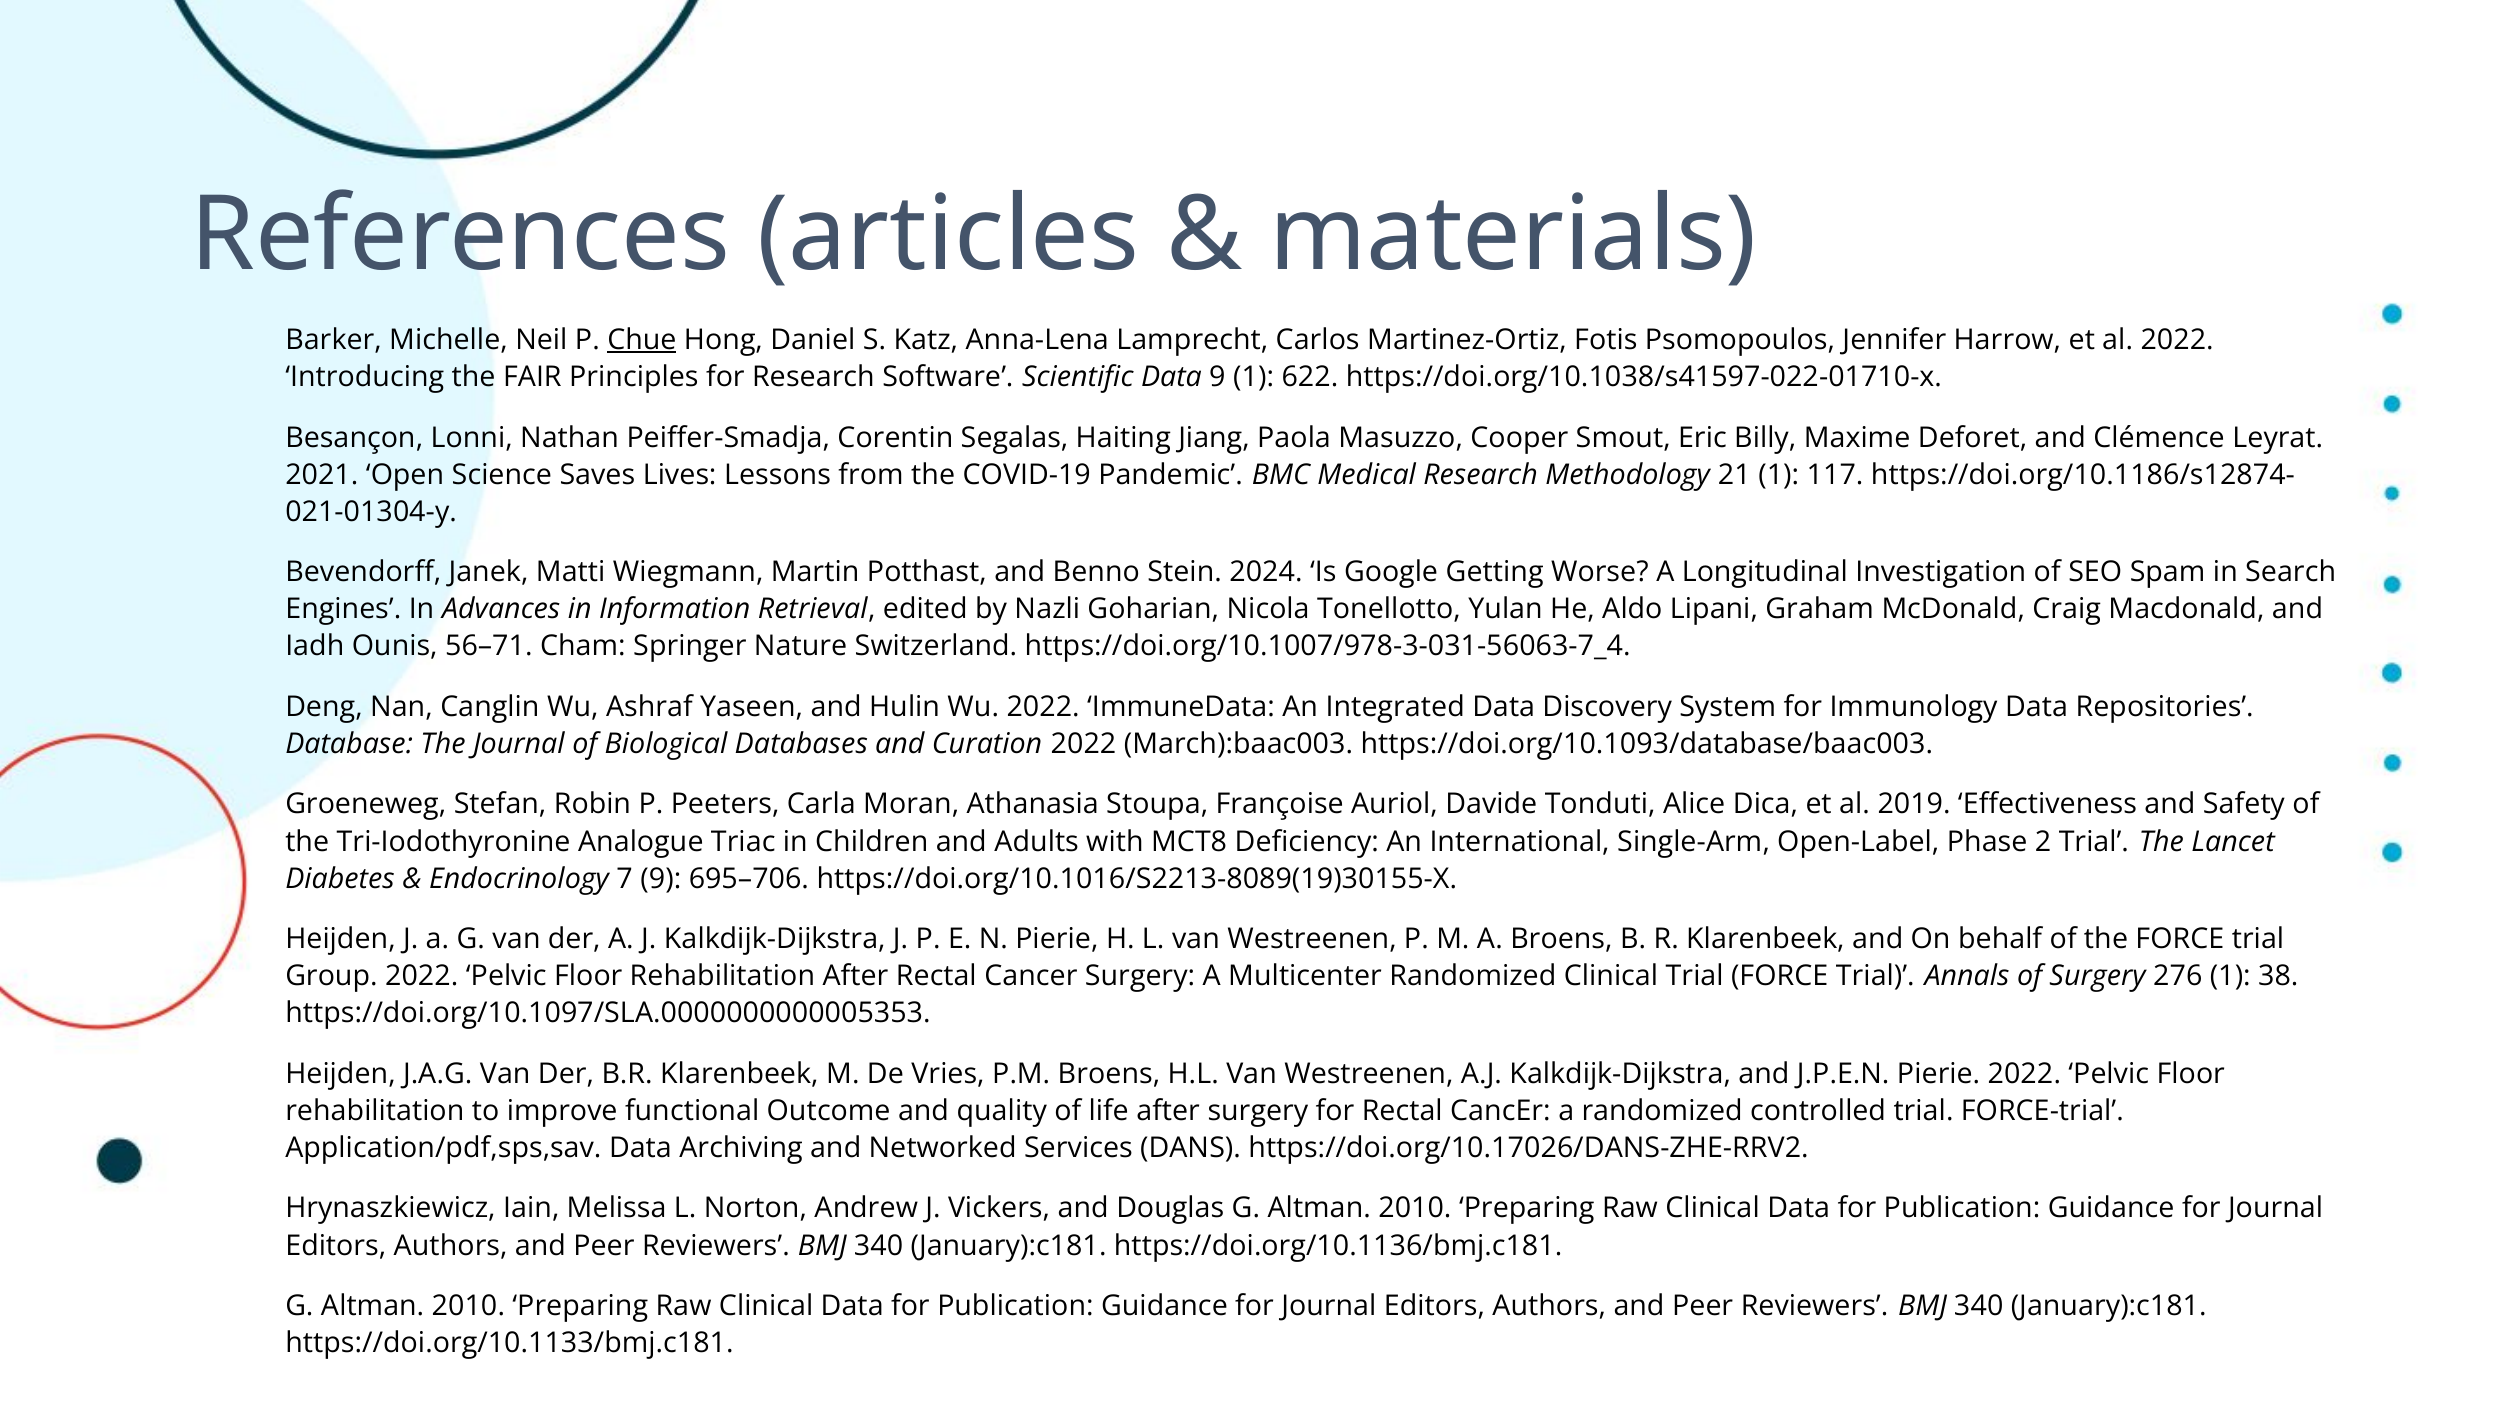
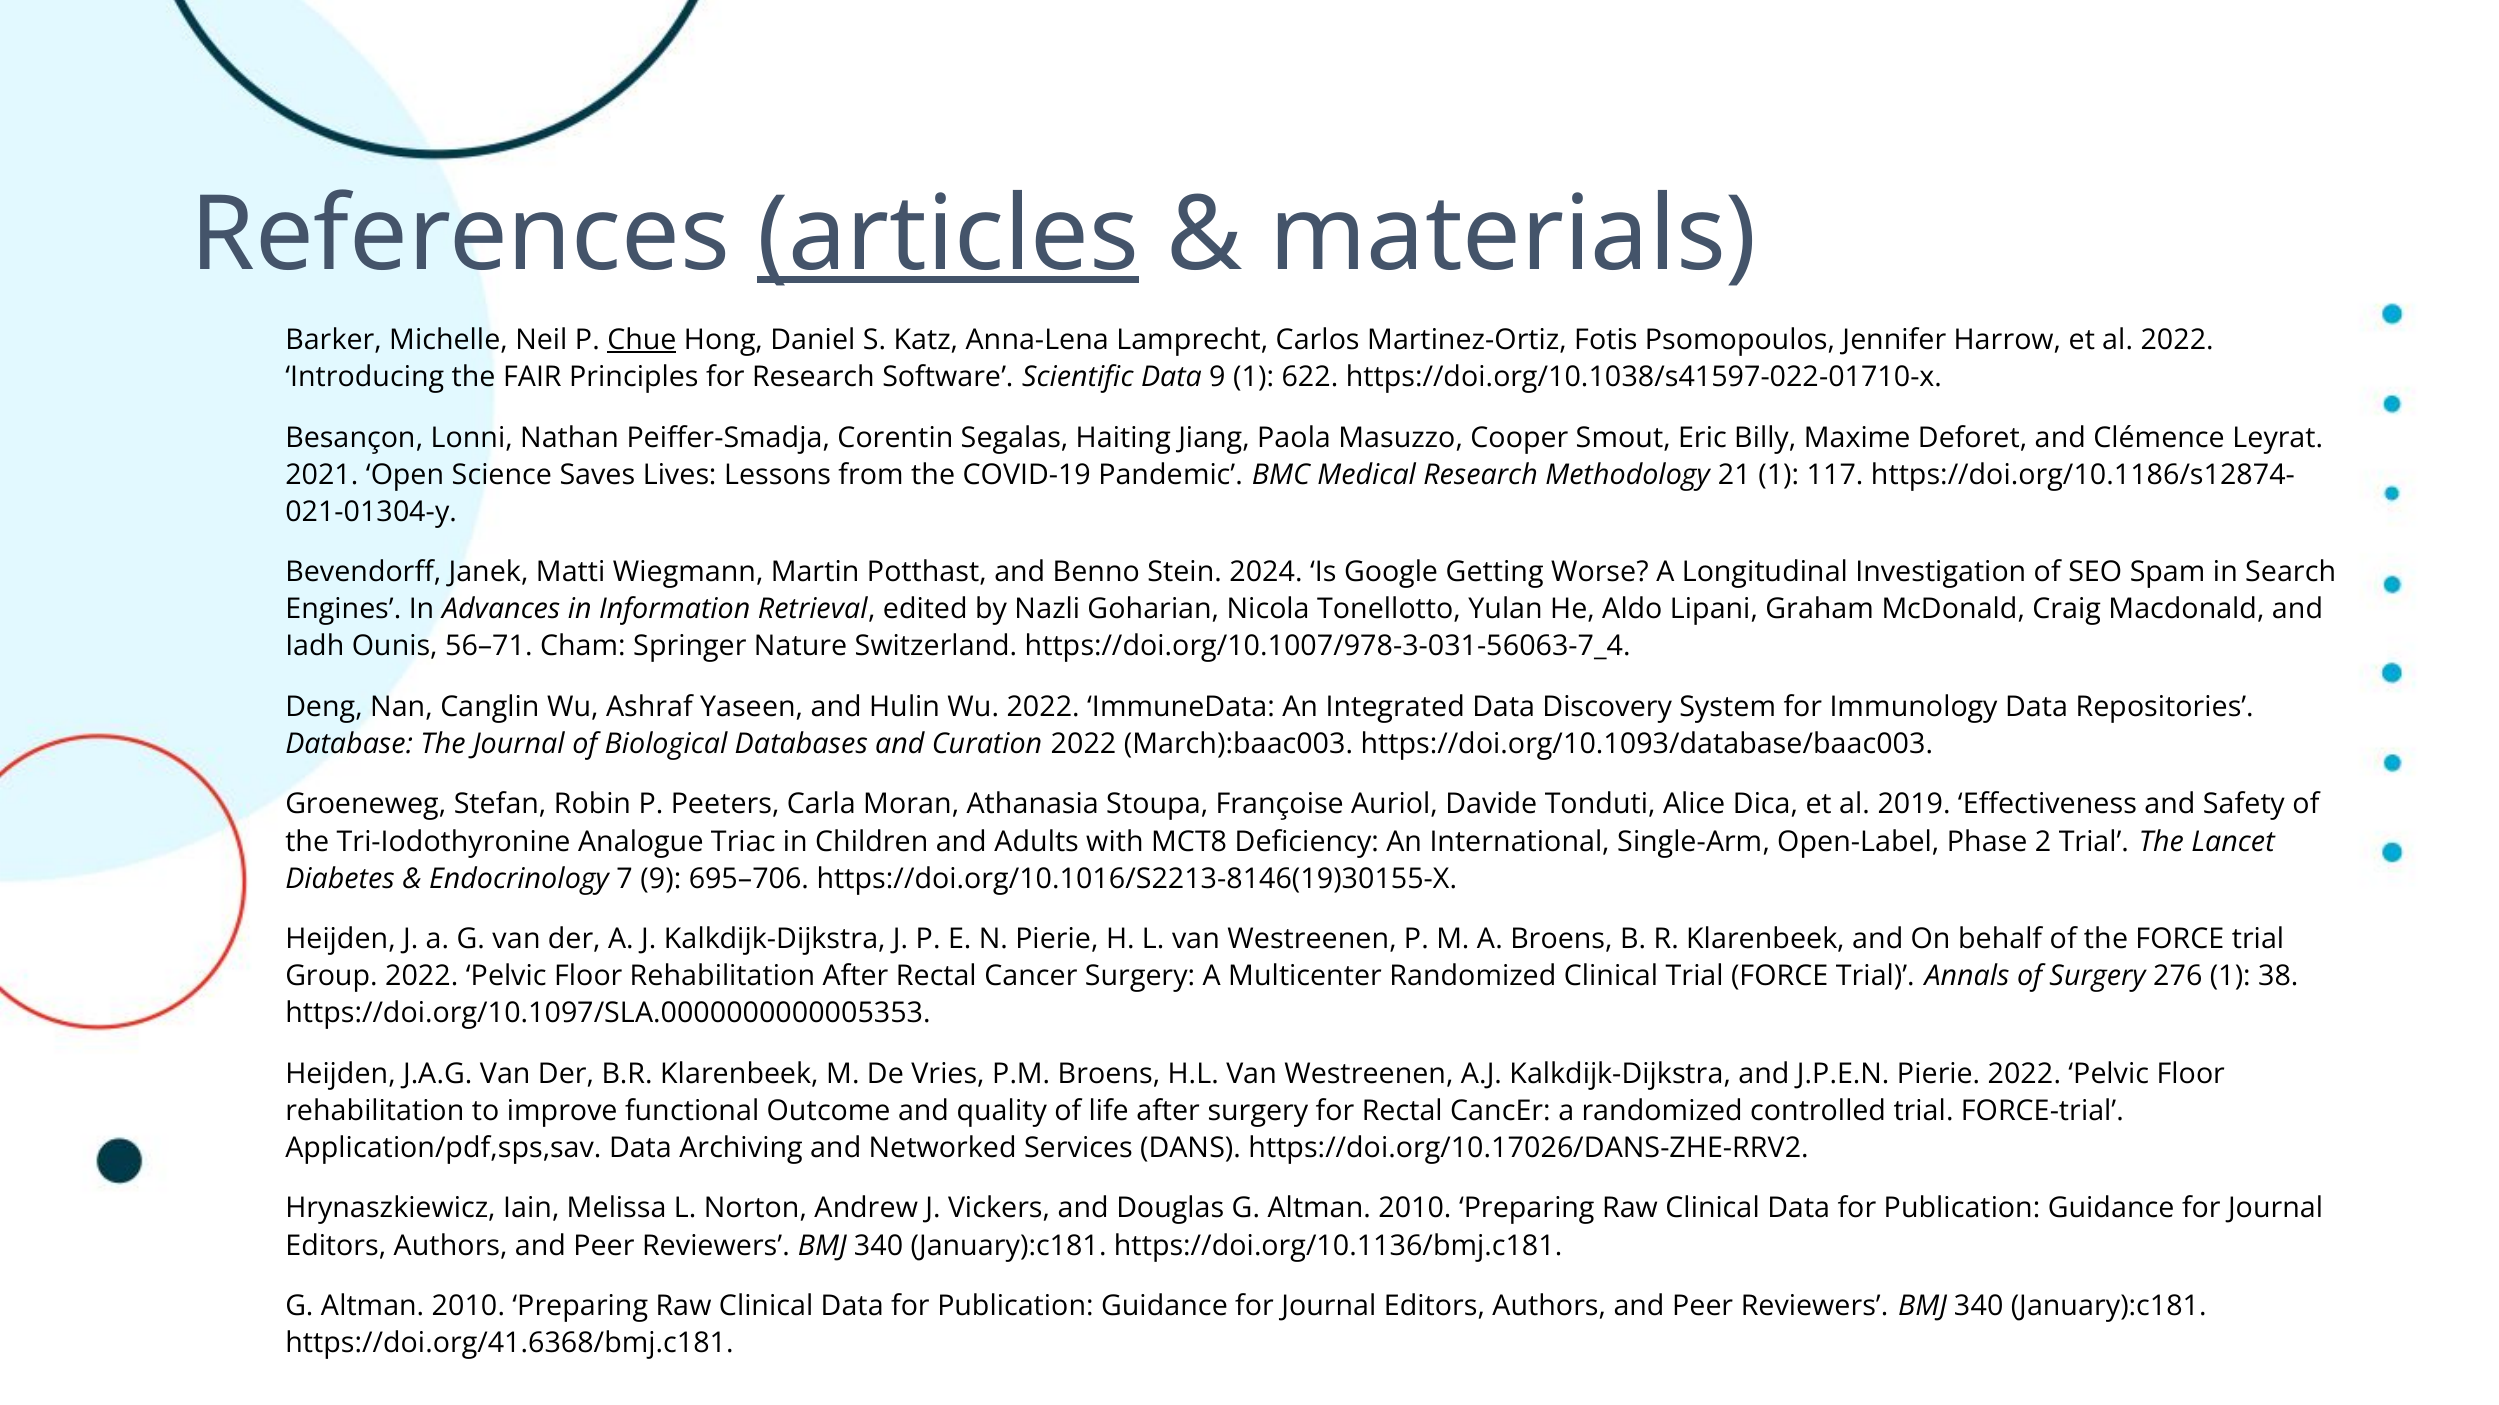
articles underline: none -> present
https://doi.org/10.1016/S2213-8089(19)30155-X: https://doi.org/10.1016/S2213-8089(19)30155-X -> https://doi.org/10.1016/S2213-8146(19)30155-X
https://doi.org/10.1133/bmj.c181: https://doi.org/10.1133/bmj.c181 -> https://doi.org/41.6368/bmj.c181
